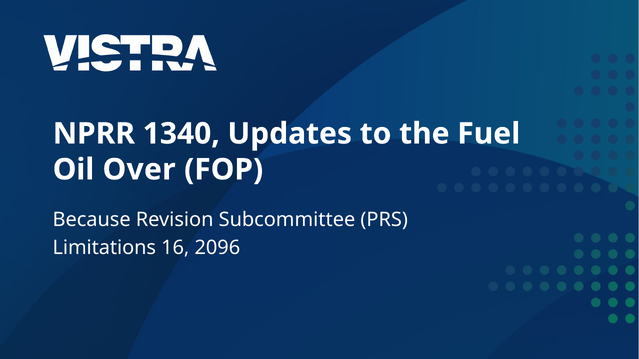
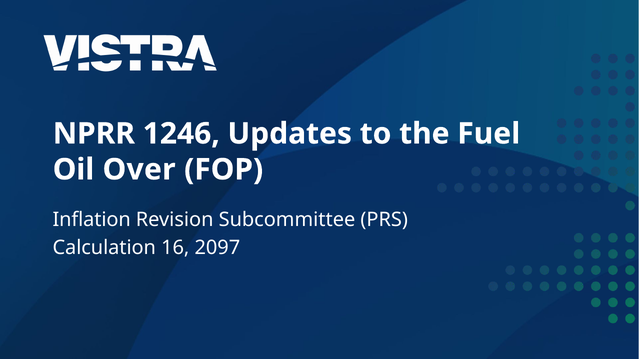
1340: 1340 -> 1246
Because: Because -> Inflation
Limitations: Limitations -> Calculation
2096: 2096 -> 2097
